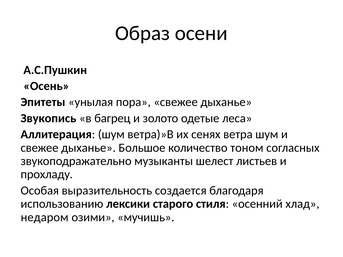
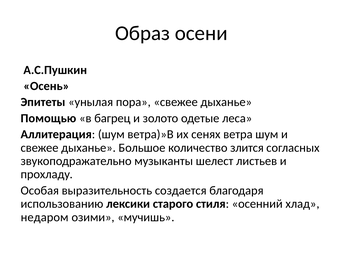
Звукопись: Звукопись -> Помощью
тоном: тоном -> злится
